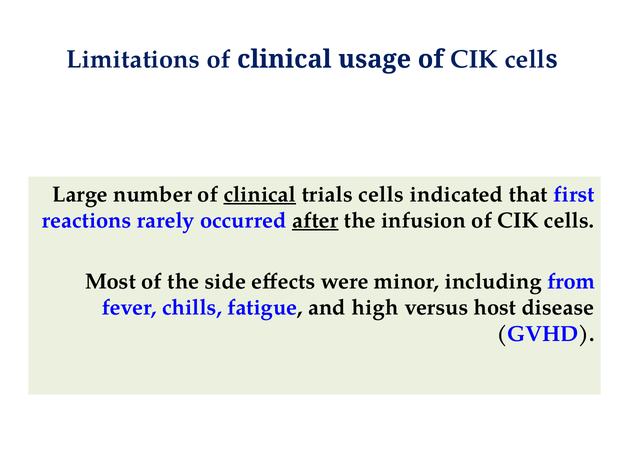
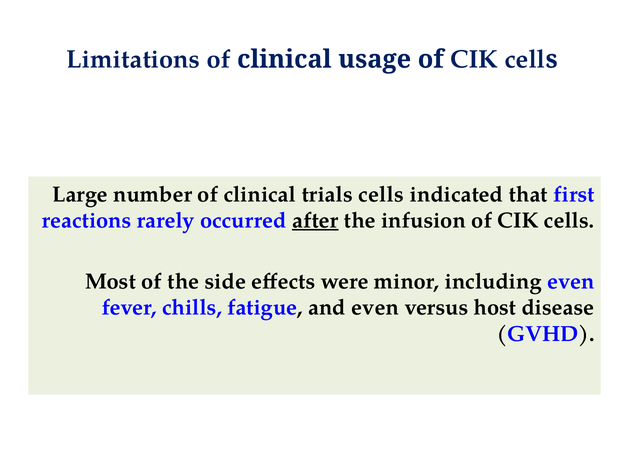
clinical at (260, 194) underline: present -> none
including from: from -> even
and high: high -> even
